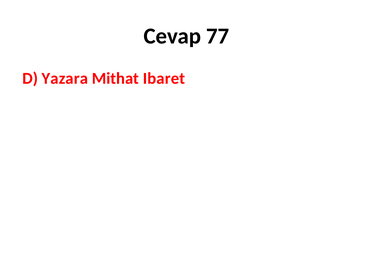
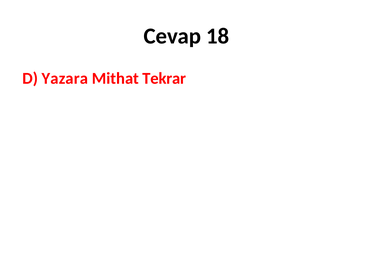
77: 77 -> 18
Ibaret: Ibaret -> Tekrar
